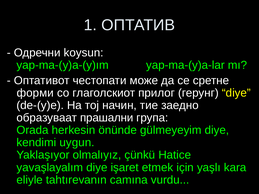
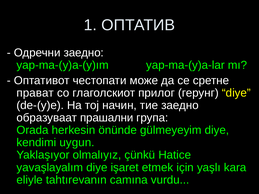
Одречни koysun: koysun -> заедно
форми: форми -> прават
